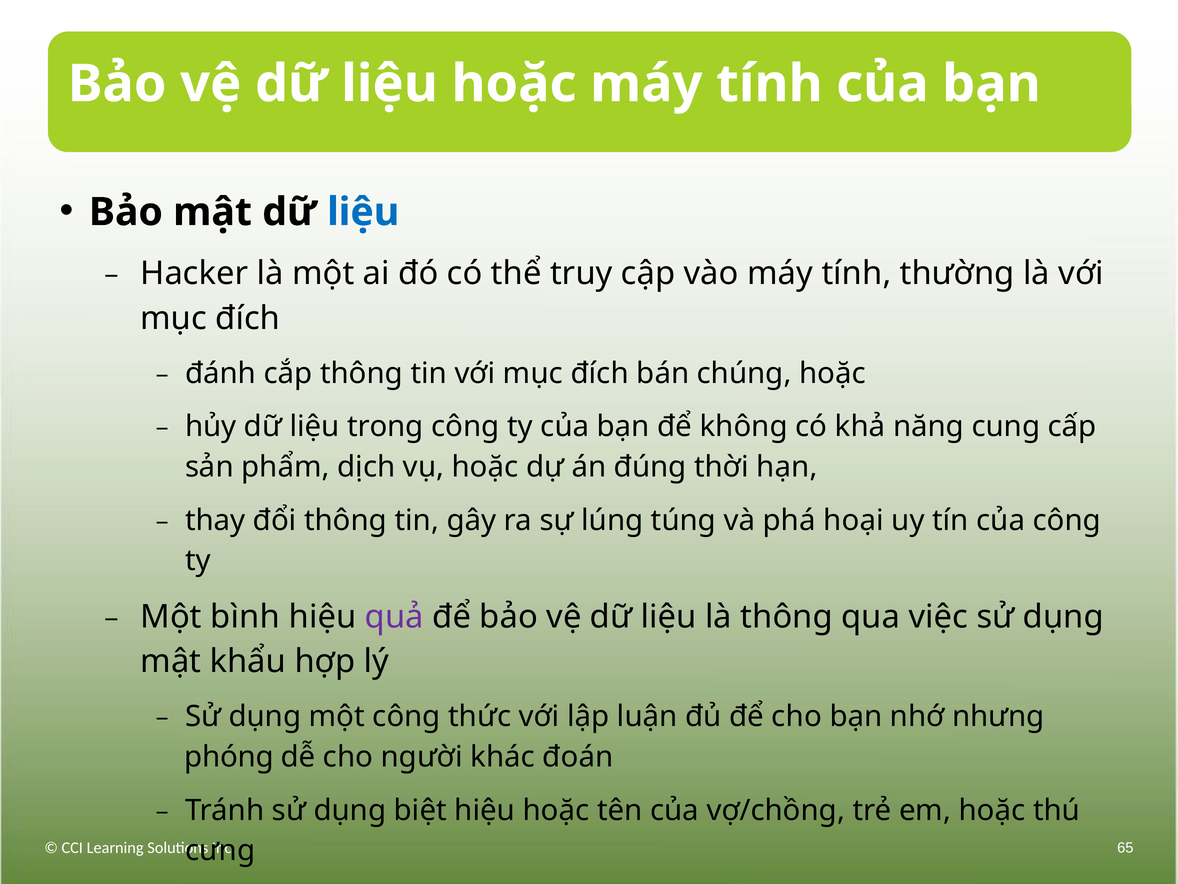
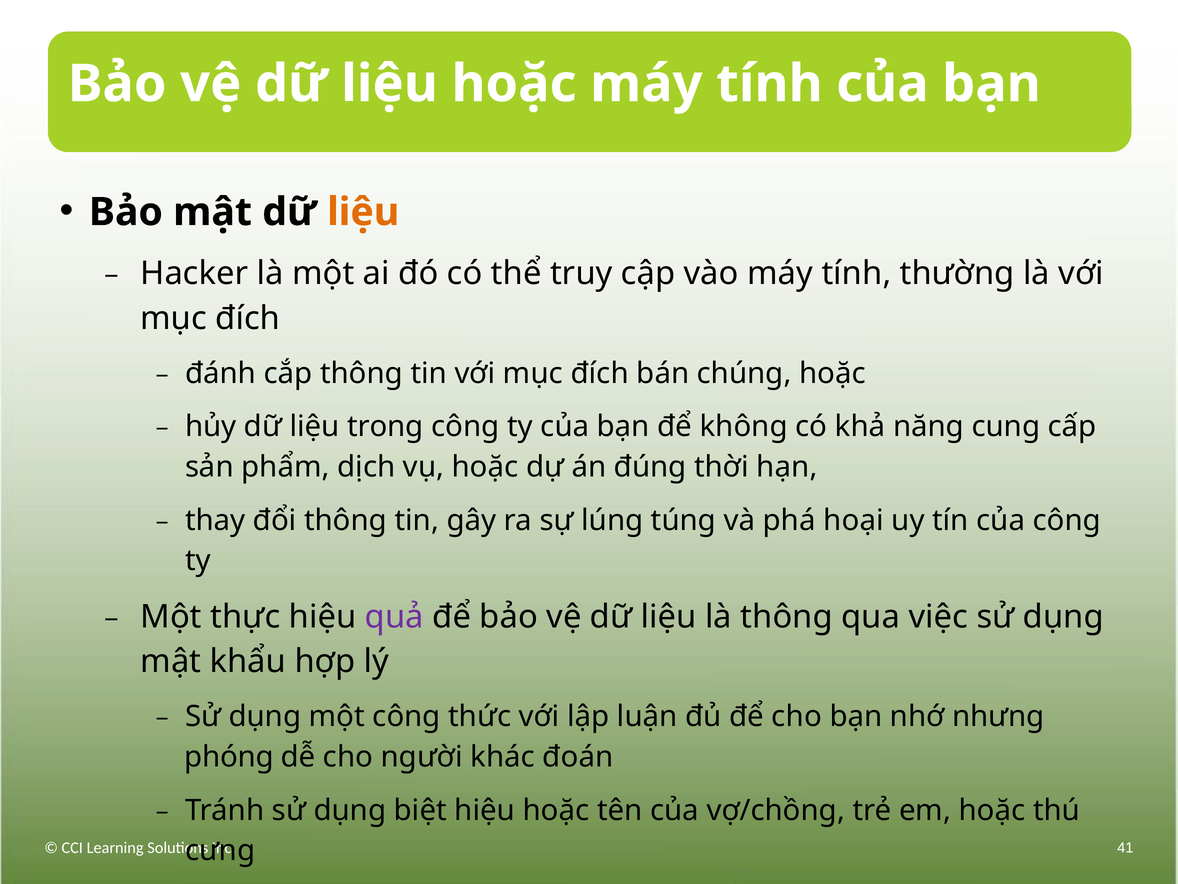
liệu at (363, 212) colour: blue -> orange
bình: bình -> thực
65: 65 -> 41
